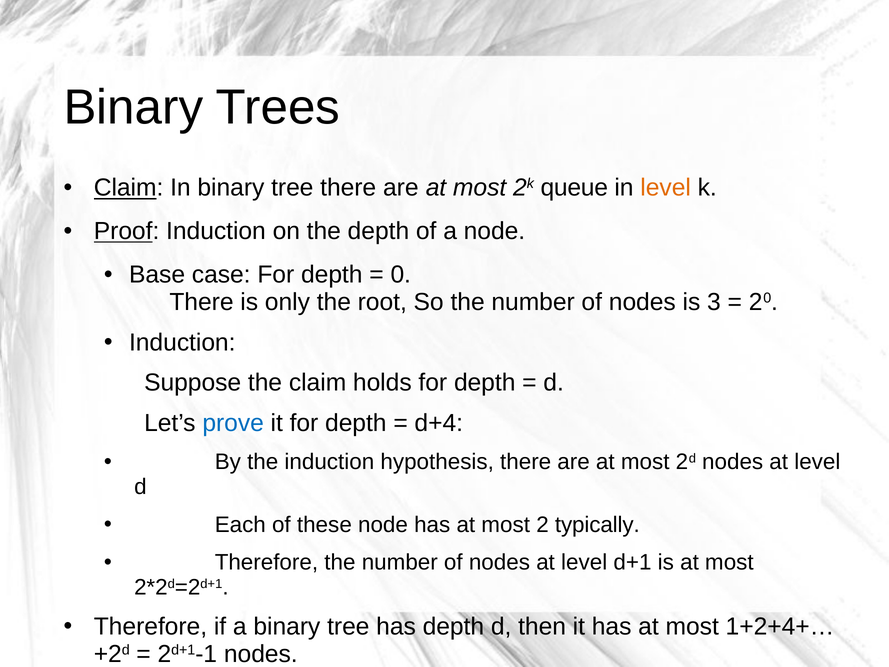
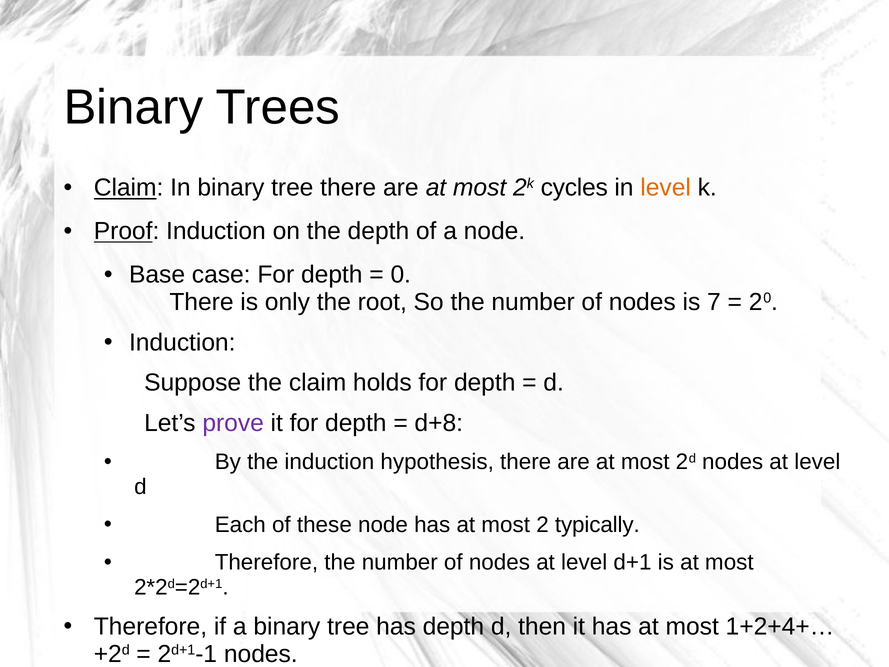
queue: queue -> cycles
3: 3 -> 7
prove colour: blue -> purple
d+4: d+4 -> d+8
